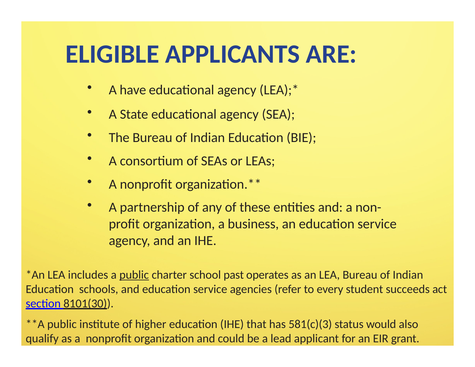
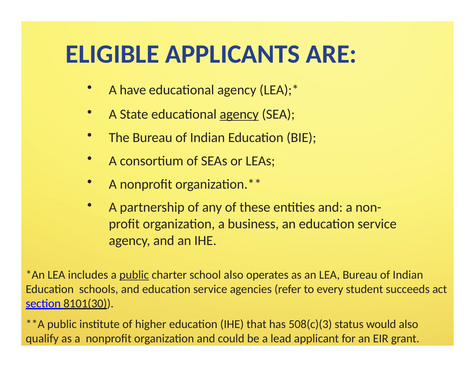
agency at (239, 114) underline: none -> present
school past: past -> also
581(c)(3: 581(c)(3 -> 508(c)(3
